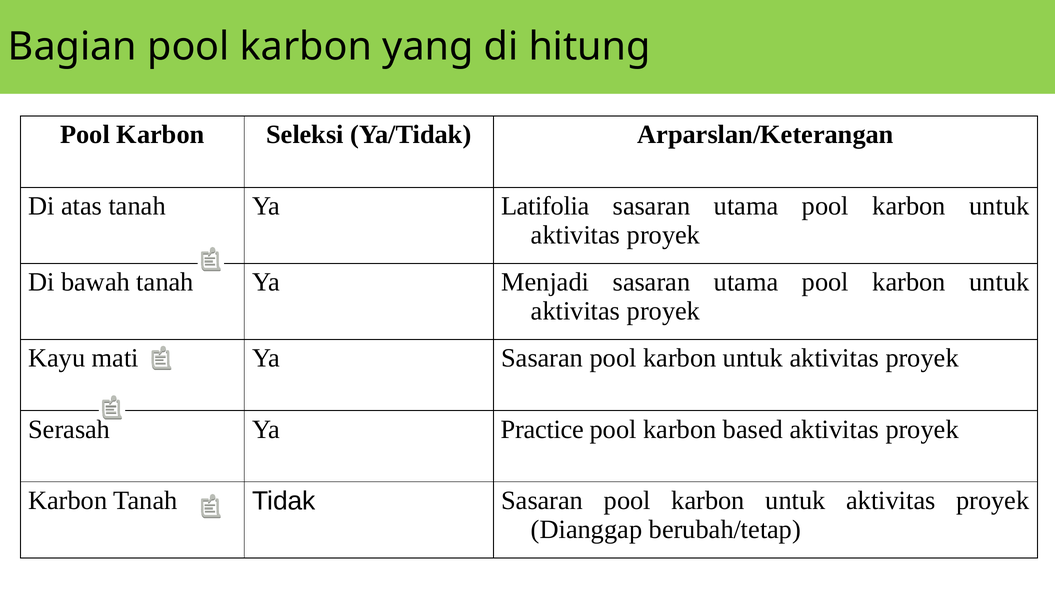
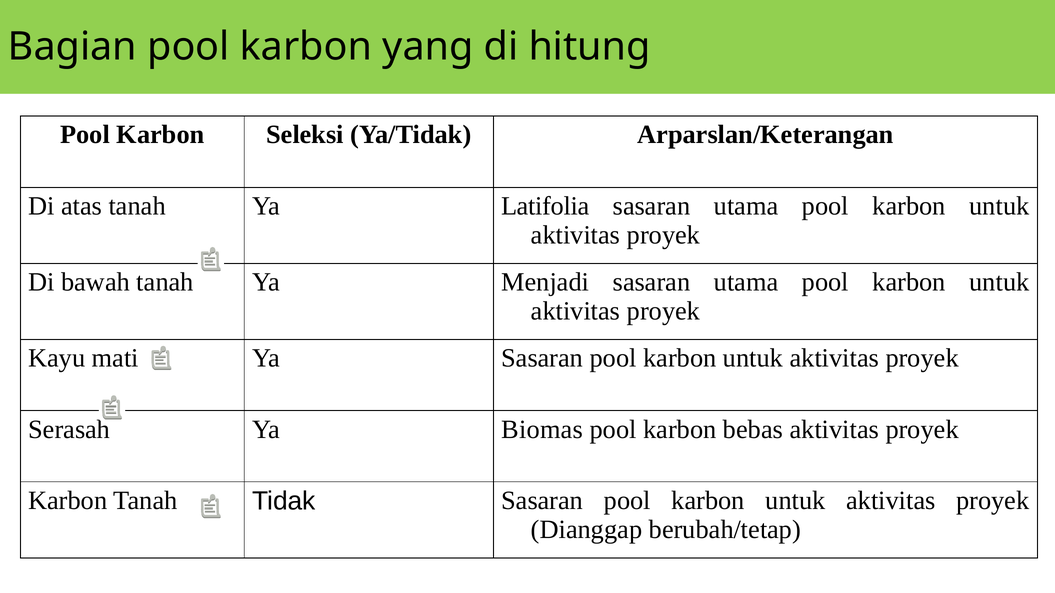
Practice: Practice -> Biomas
based: based -> bebas
